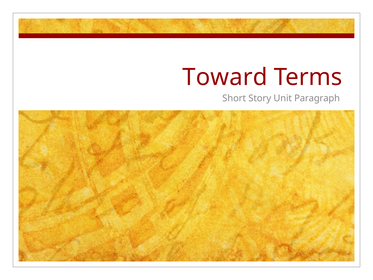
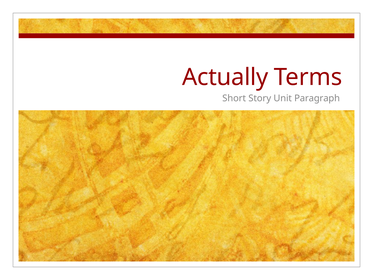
Toward: Toward -> Actually
